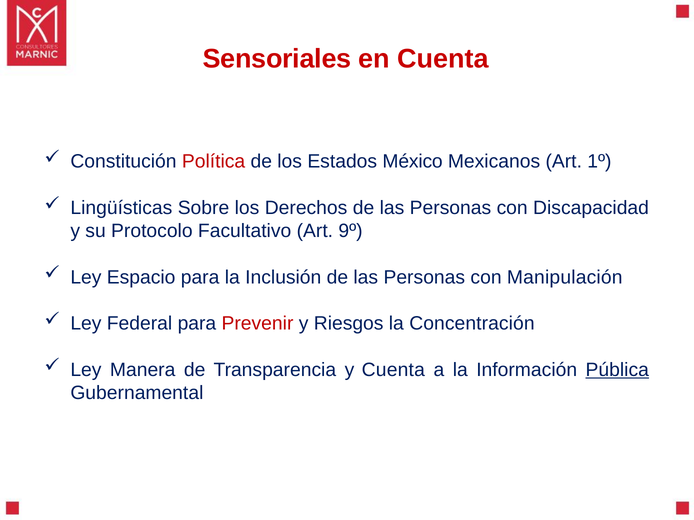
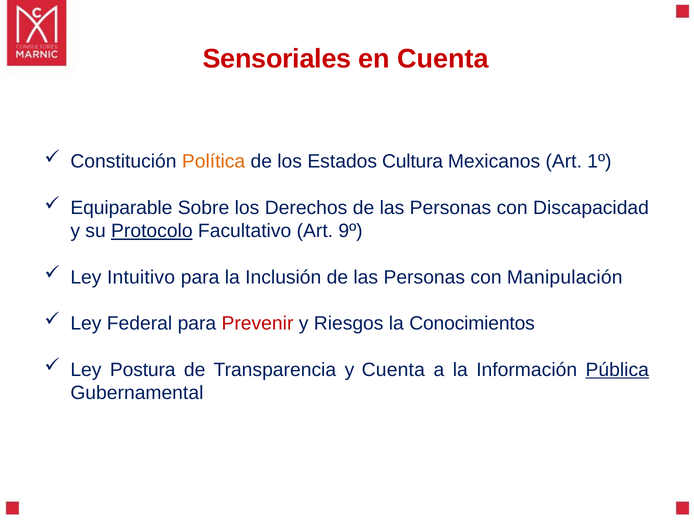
Política colour: red -> orange
México: México -> Cultura
Lingüísticas: Lingüísticas -> Equiparable
Protocolo underline: none -> present
Espacio: Espacio -> Intuitivo
Concentración: Concentración -> Conocimientos
Manera: Manera -> Postura
